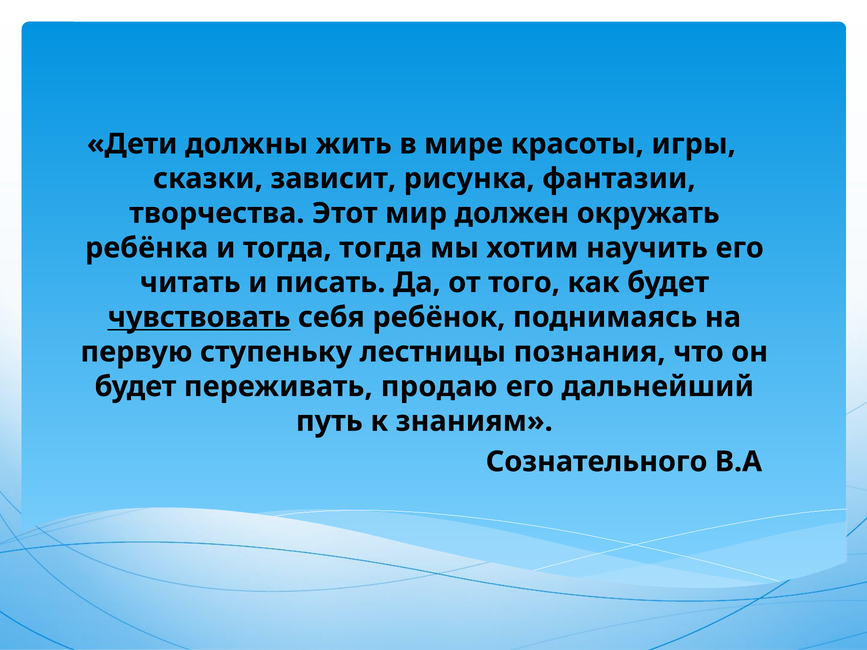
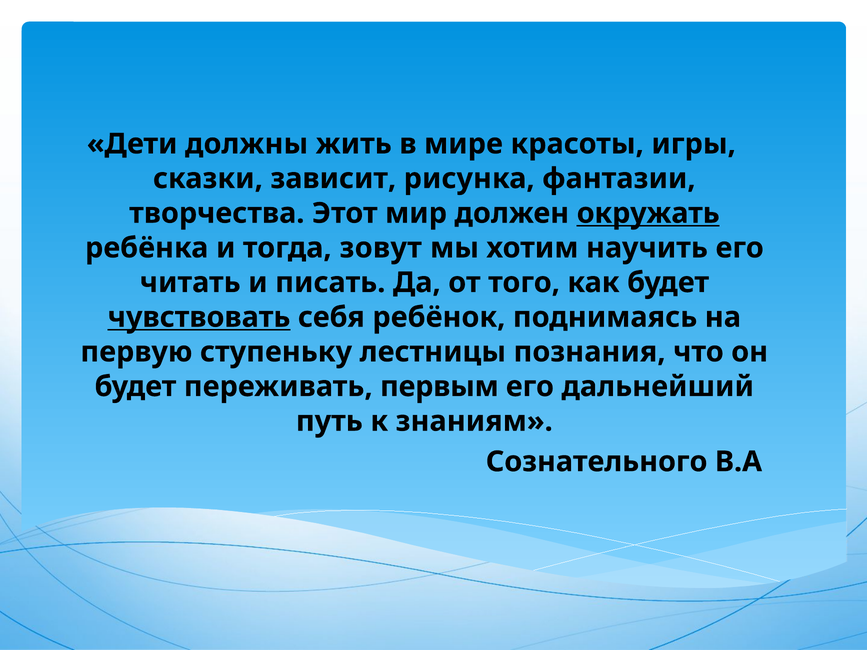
окружать underline: none -> present
тогда тогда: тогда -> зовут
продаю: продаю -> первым
